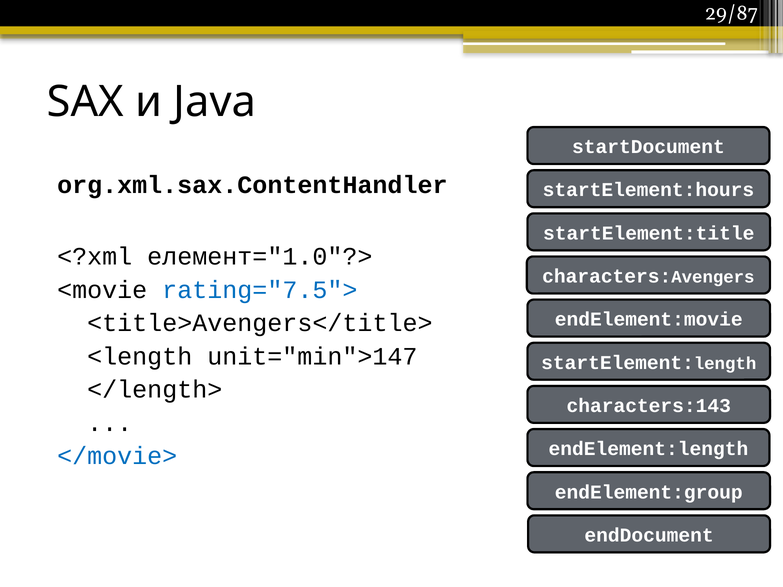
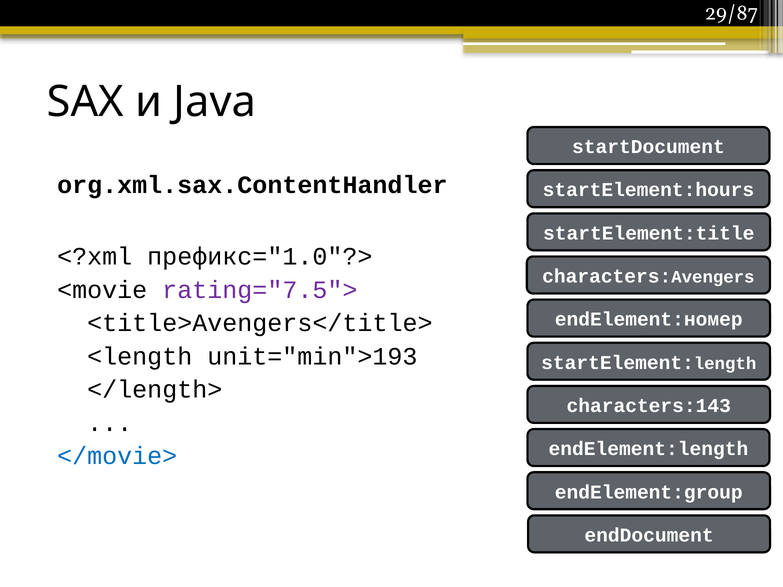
елемент="1.0"?>: елемент="1.0"?> -> префикс="1.0"?>
rating="7.5"> colour: blue -> purple
endElement:movie: endElement:movie -> endElement:номер
unit="min">147: unit="min">147 -> unit="min">193
